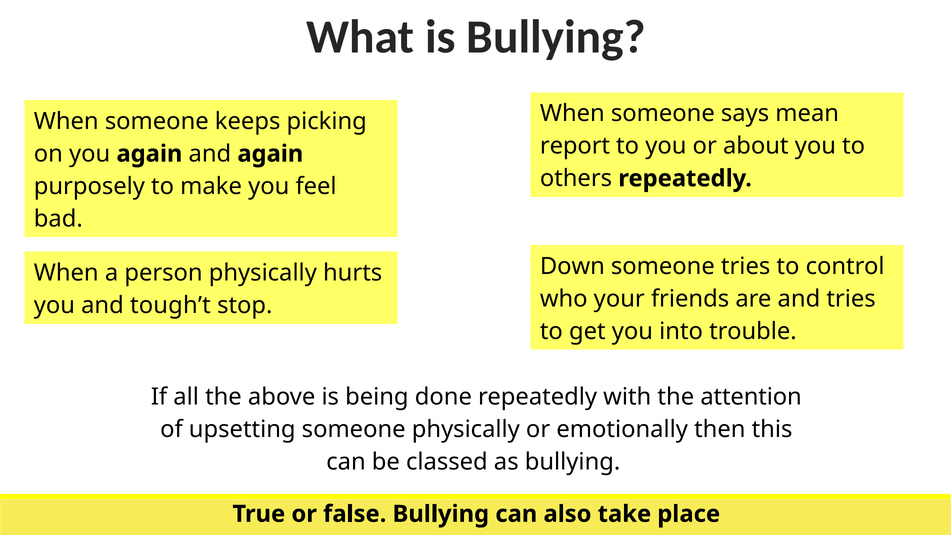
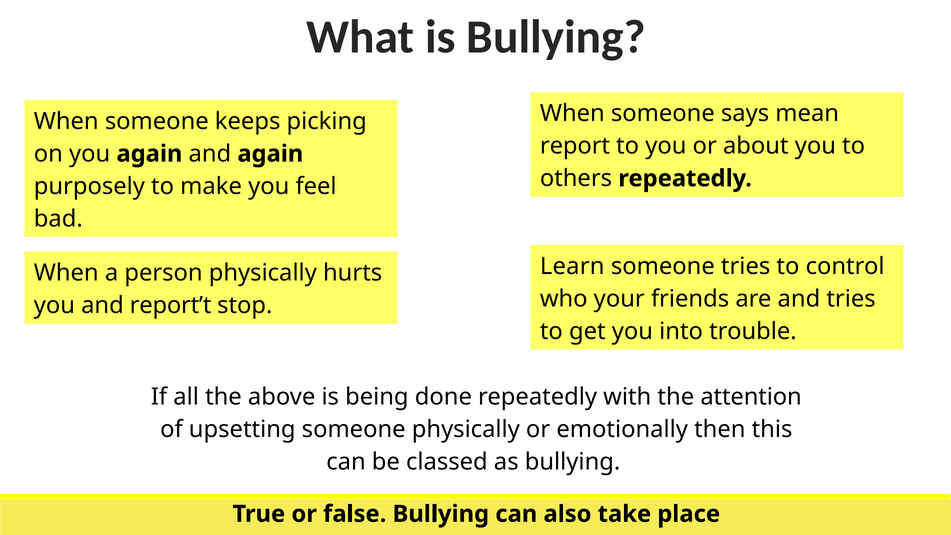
Down: Down -> Learn
tough’t: tough’t -> report’t
